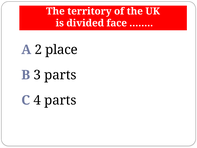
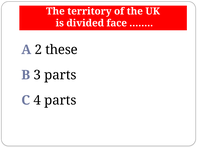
place: place -> these
